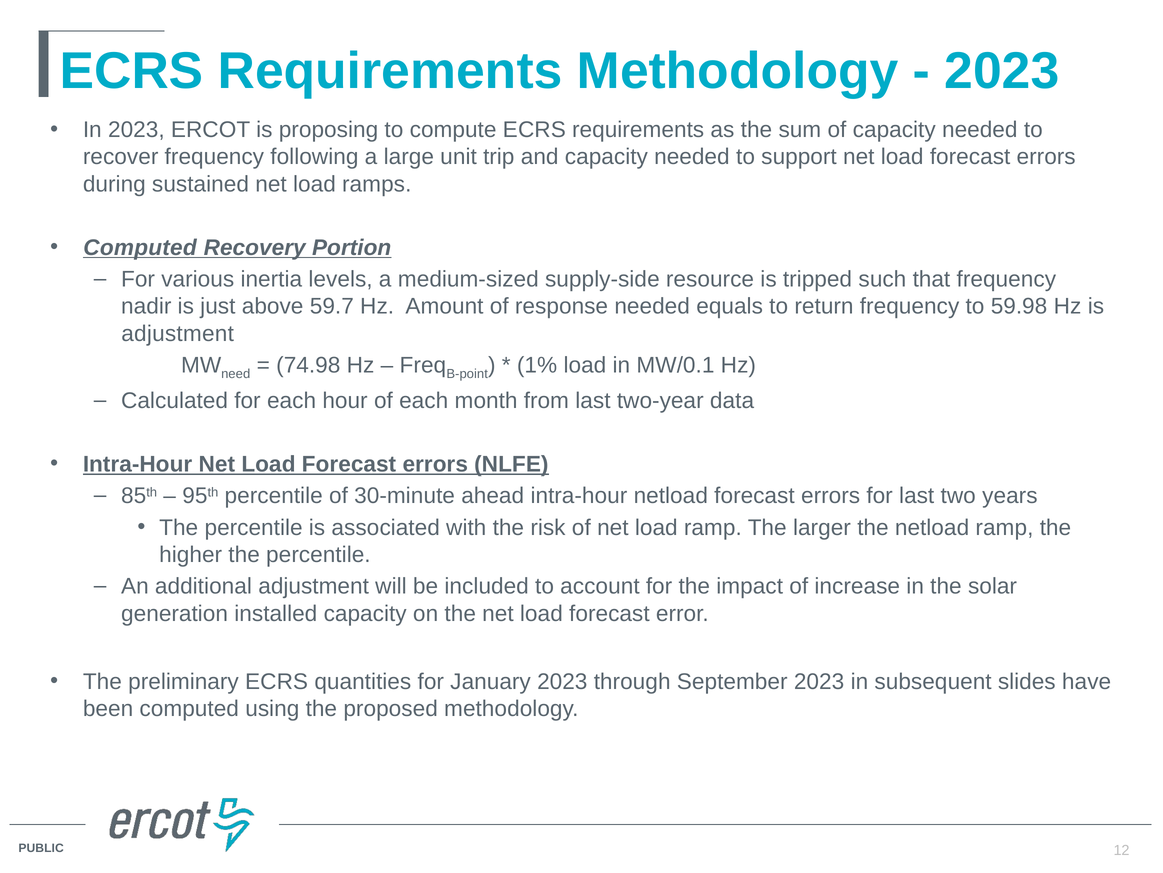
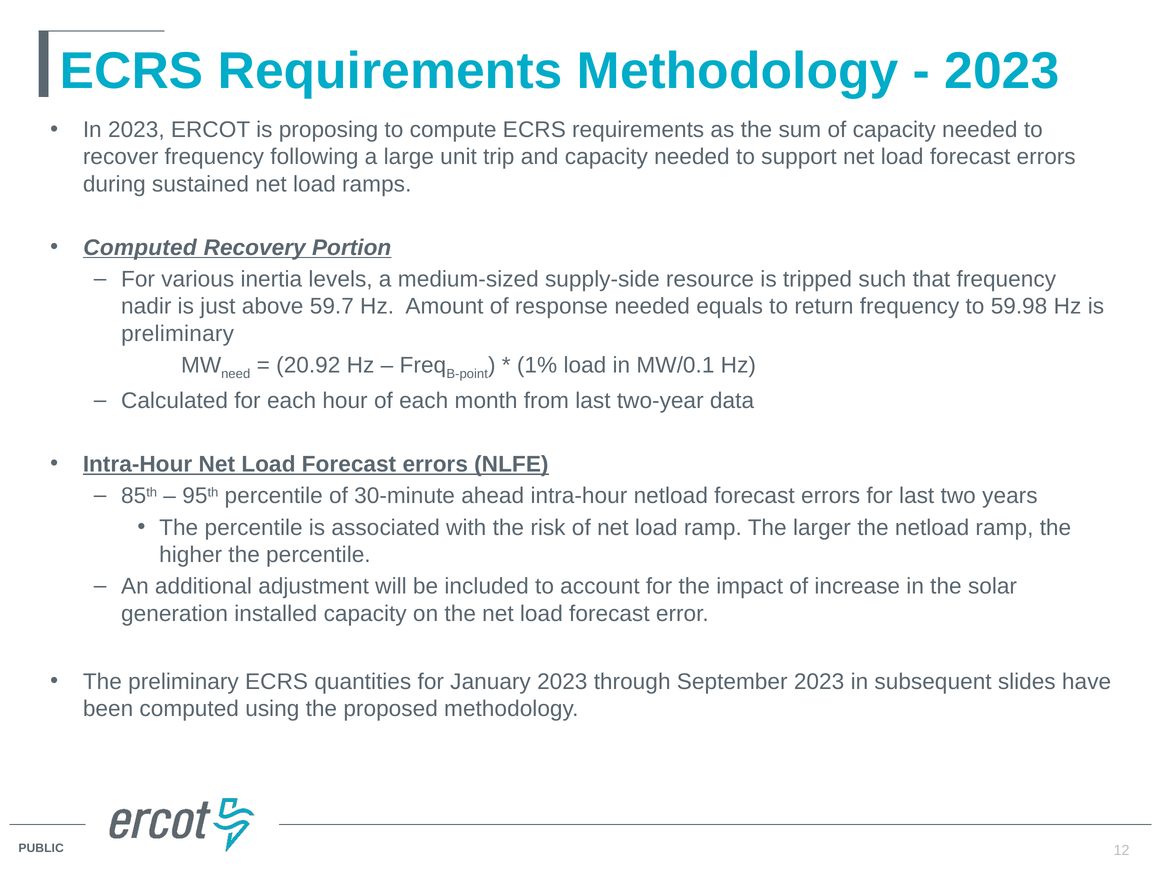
adjustment at (178, 333): adjustment -> preliminary
74.98: 74.98 -> 20.92
